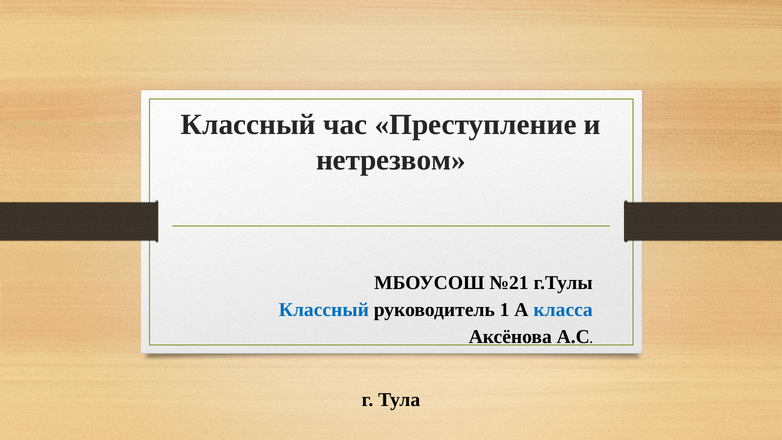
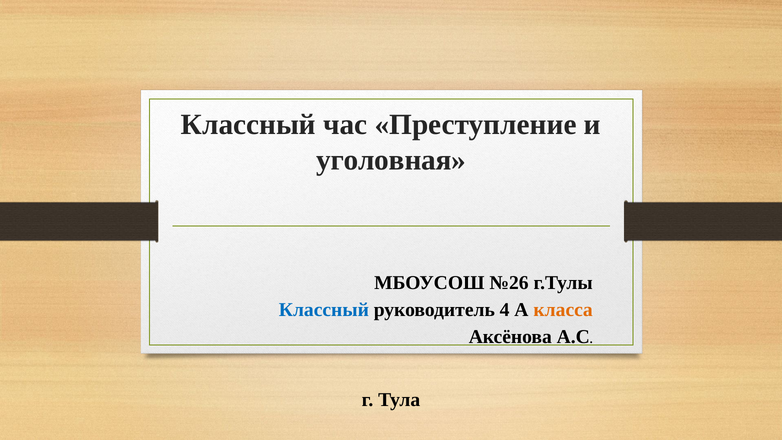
нетрезвом: нетрезвом -> уголовная
№21: №21 -> №26
1: 1 -> 4
класса colour: blue -> orange
